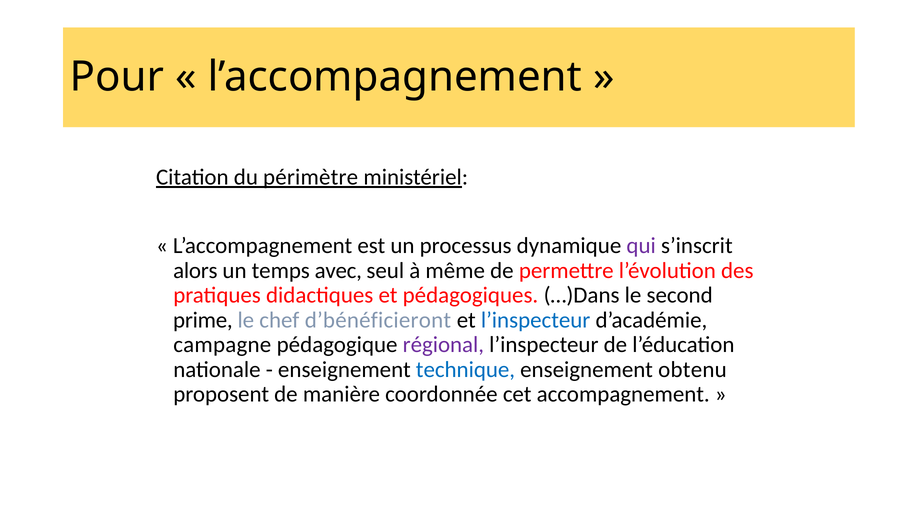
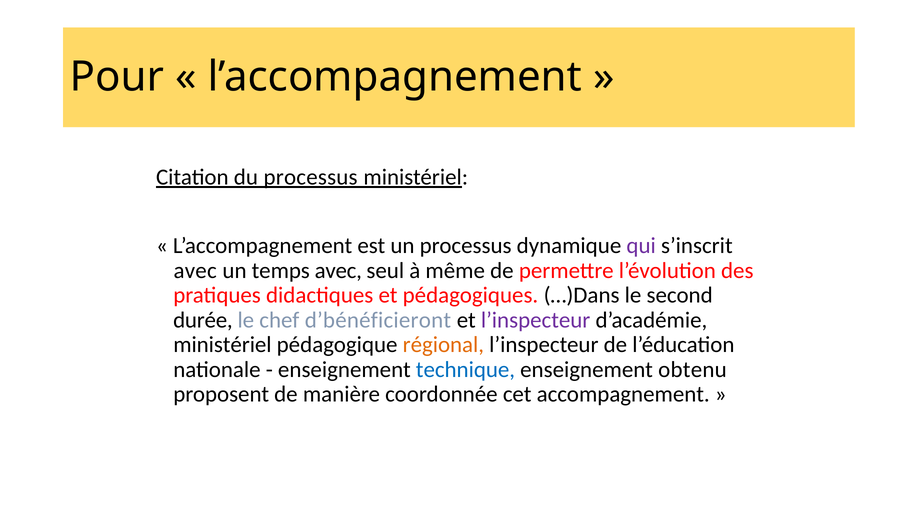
du périmètre: périmètre -> processus
alors at (195, 271): alors -> avec
prime: prime -> durée
l’inspecteur at (536, 320) colour: blue -> purple
campagne at (222, 345): campagne -> ministériel
régional colour: purple -> orange
